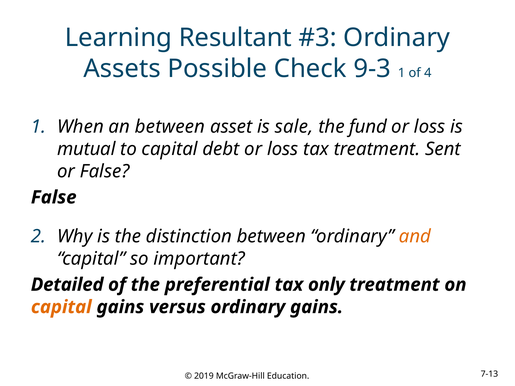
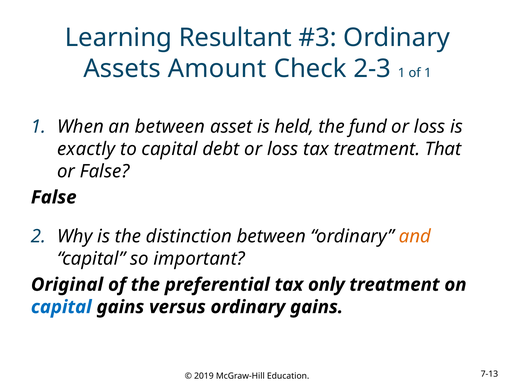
Possible: Possible -> Amount
9-3: 9-3 -> 2-3
of 4: 4 -> 1
sale: sale -> held
mutual: mutual -> exactly
Sent: Sent -> That
Detailed: Detailed -> Original
capital at (61, 307) colour: orange -> blue
